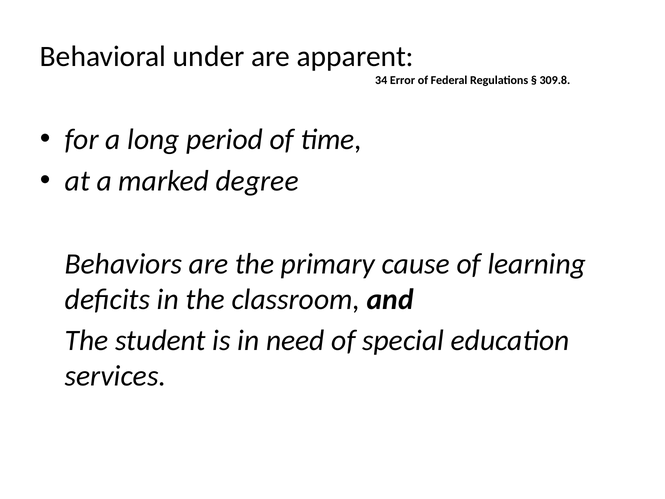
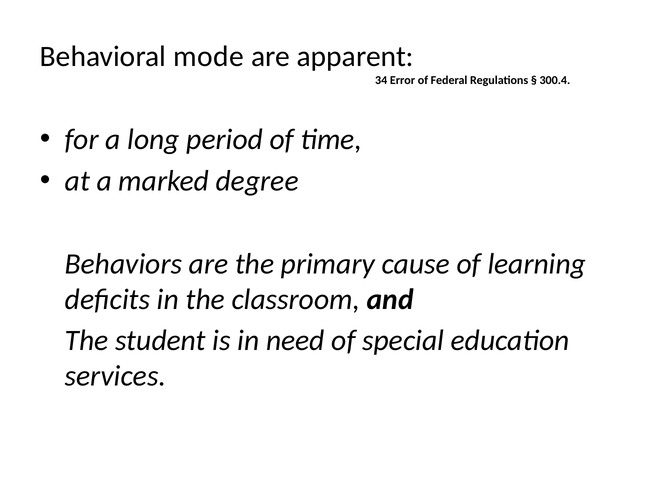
under: under -> mode
309.8: 309.8 -> 300.4
